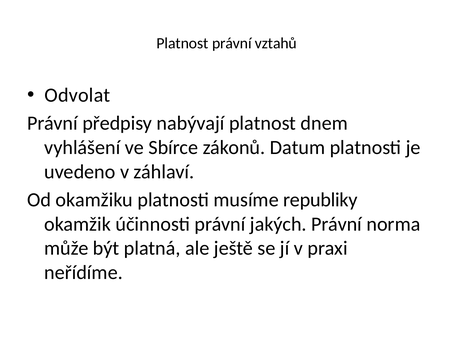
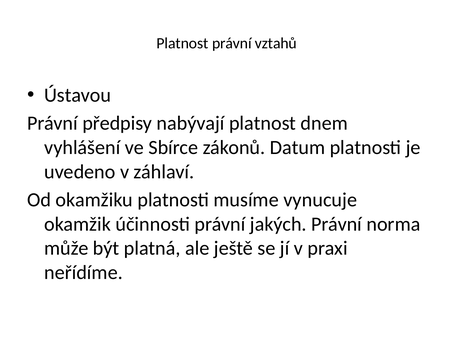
Odvolat: Odvolat -> Ústavou
republiky: republiky -> vynucuje
